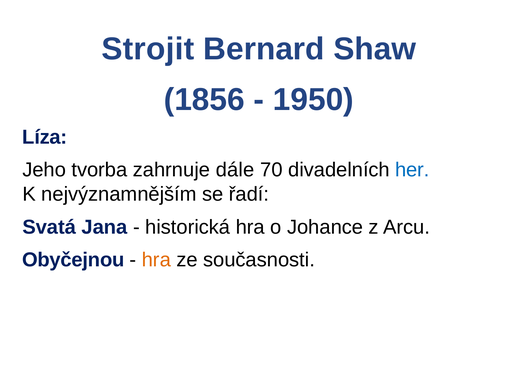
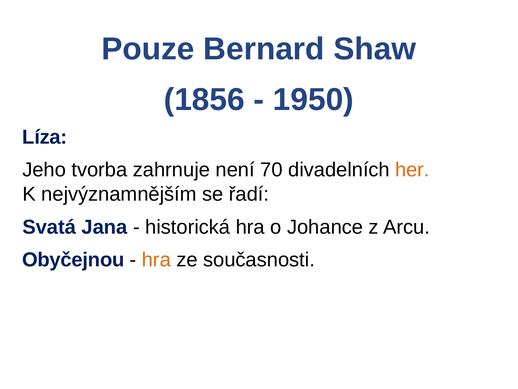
Strojit: Strojit -> Pouze
dále: dále -> není
her colour: blue -> orange
